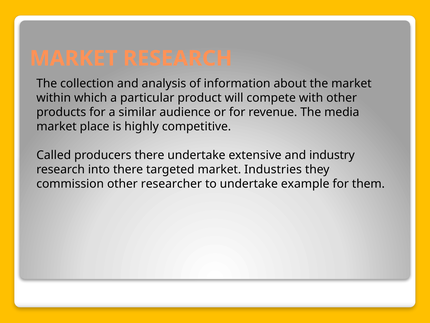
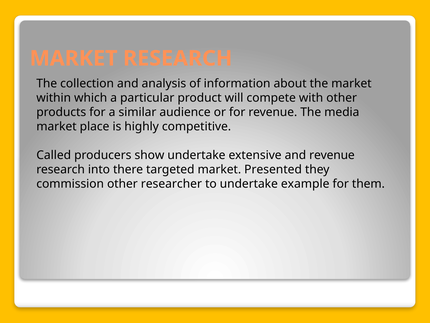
producers there: there -> show
and industry: industry -> revenue
Industries: Industries -> Presented
